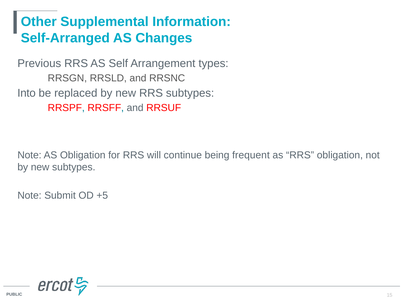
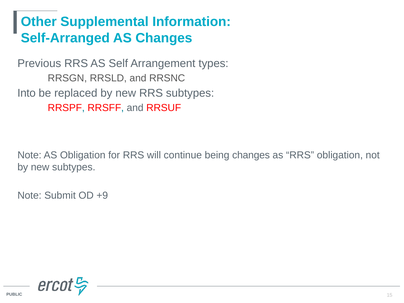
being frequent: frequent -> changes
+5: +5 -> +9
